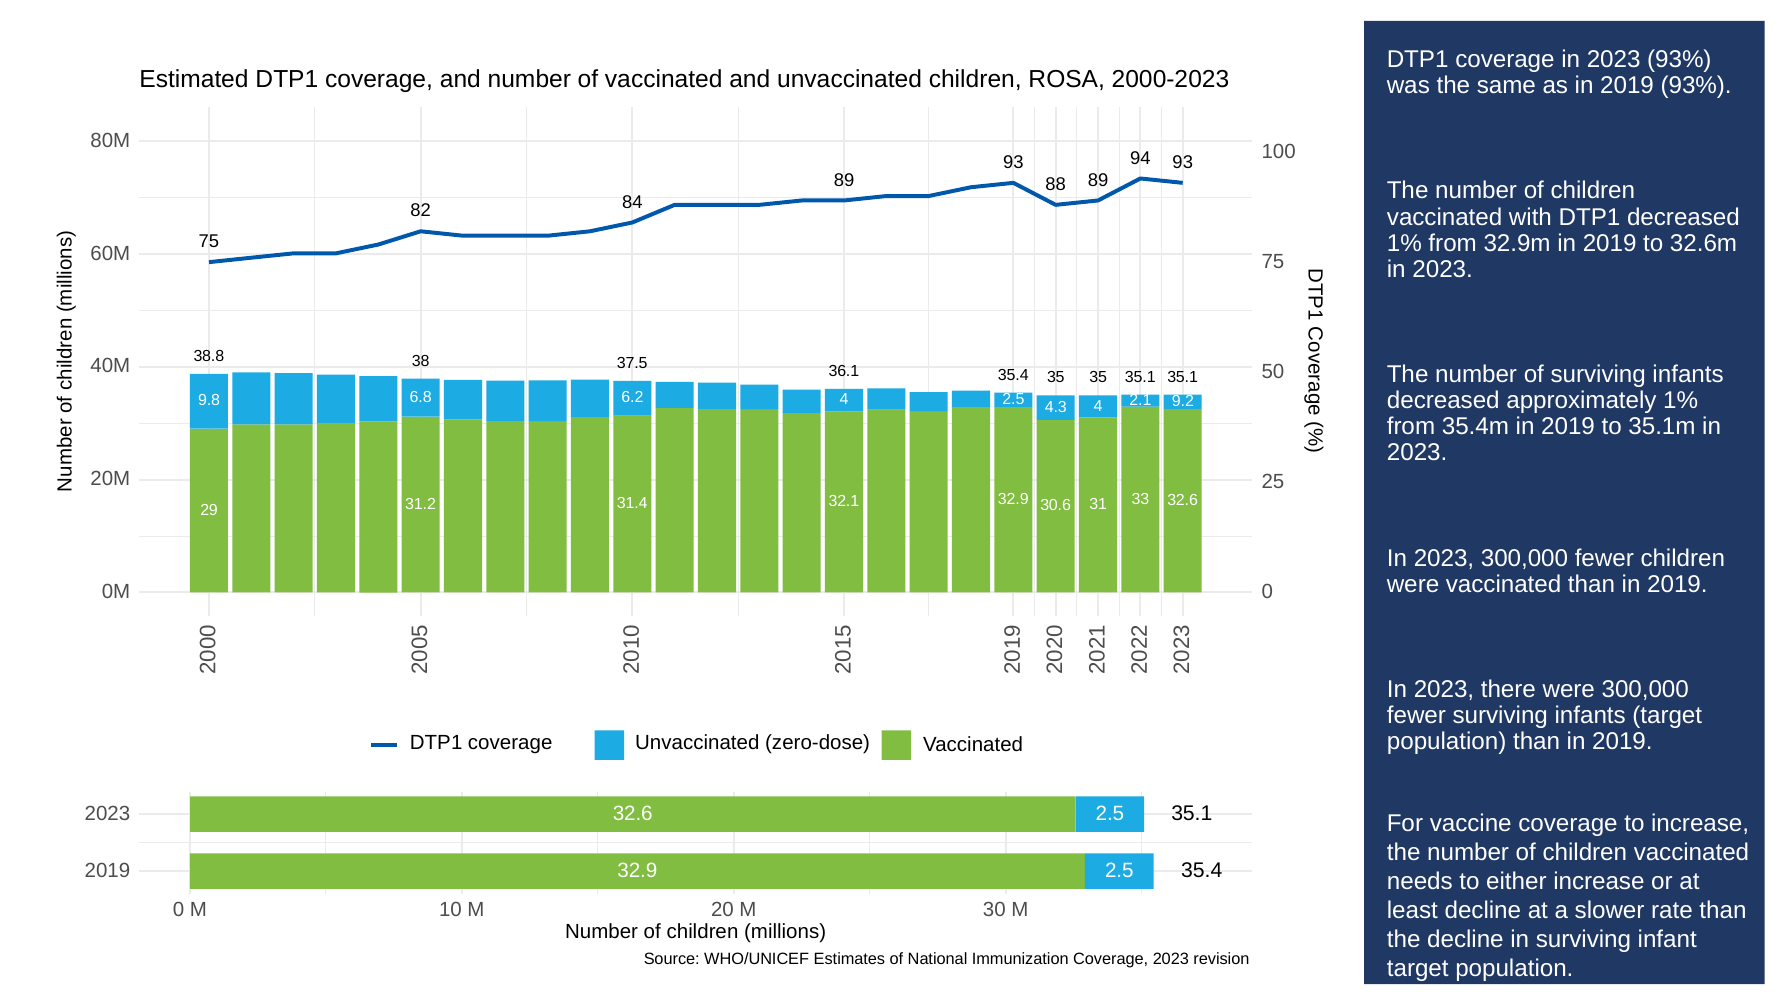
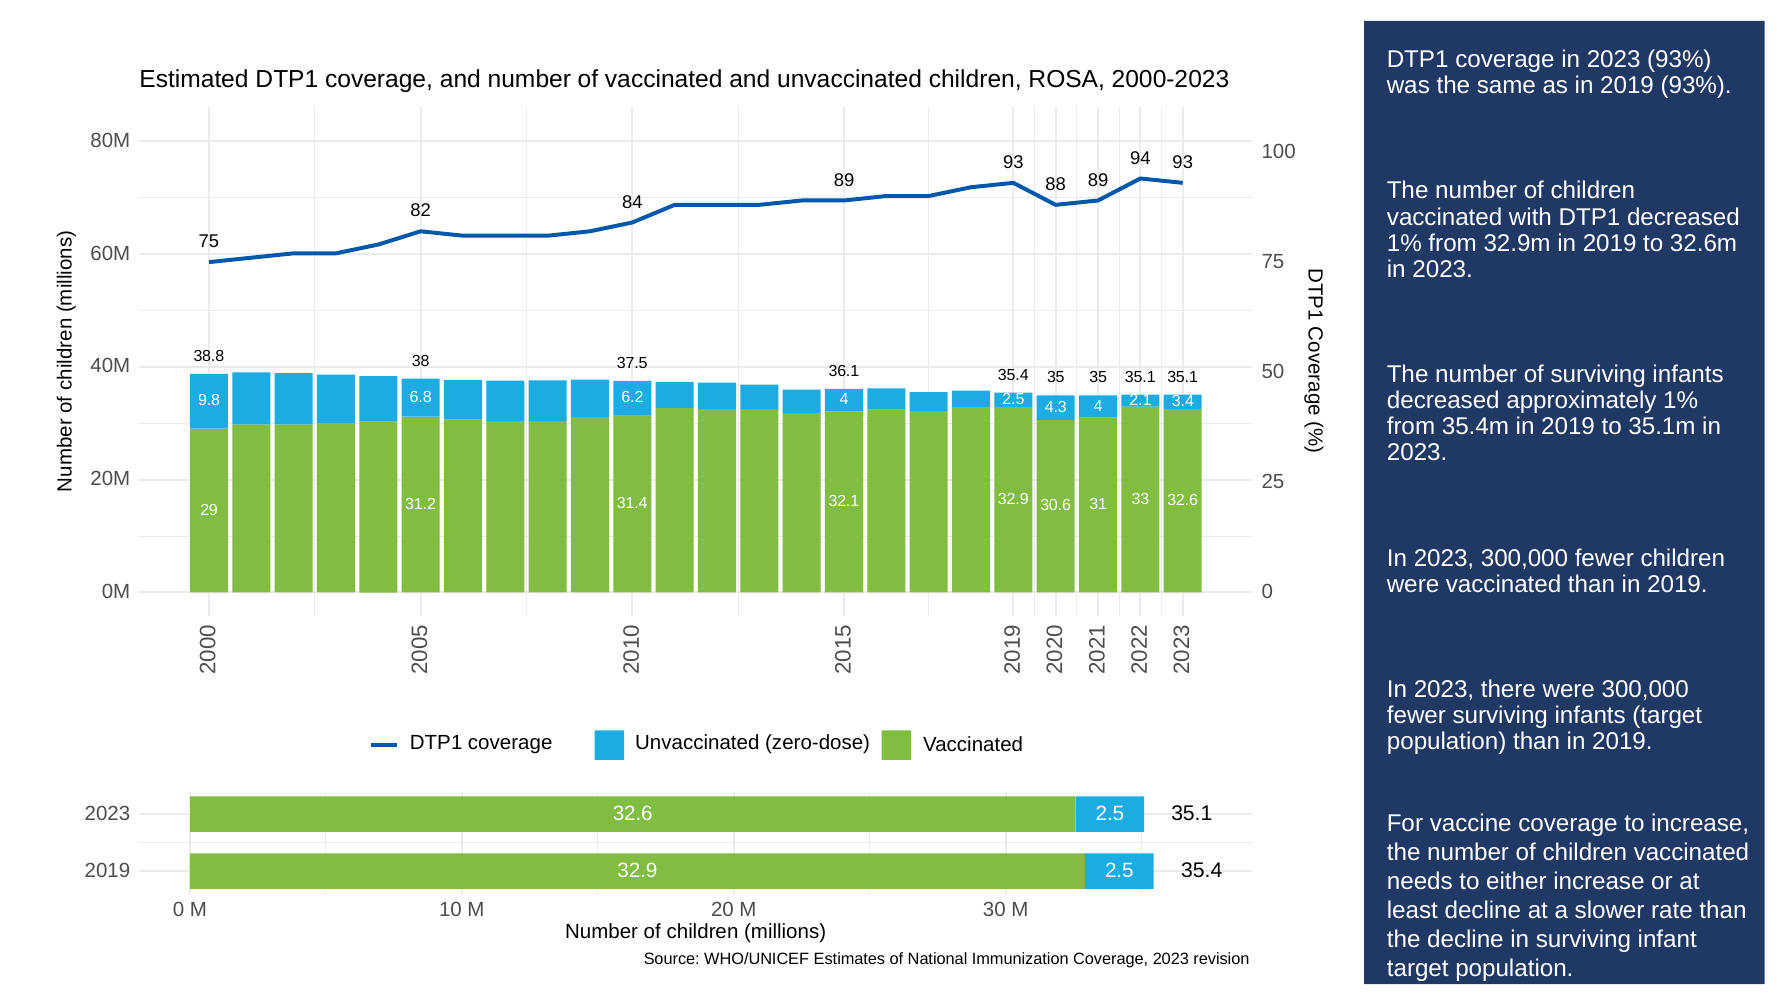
9.2: 9.2 -> 3.4
